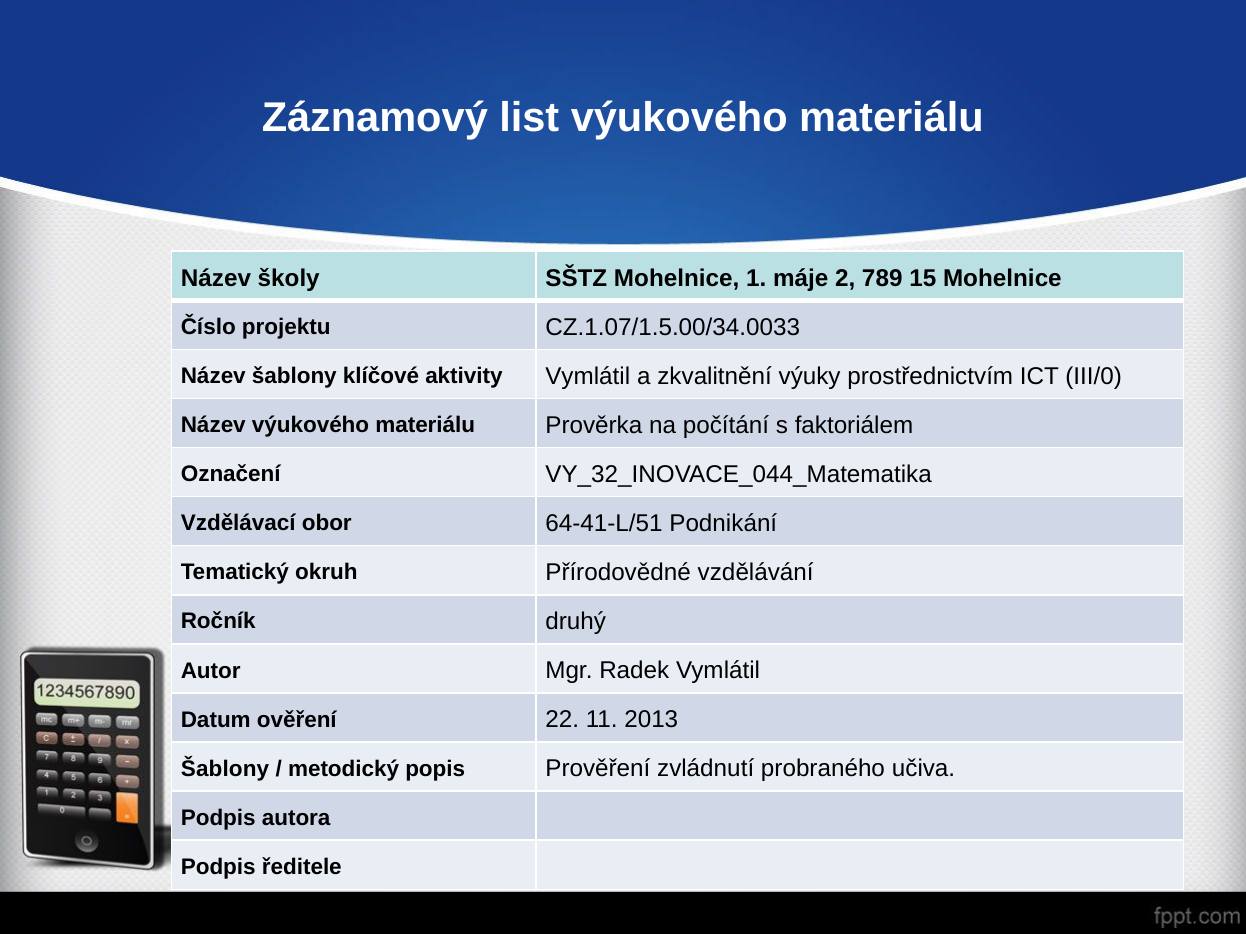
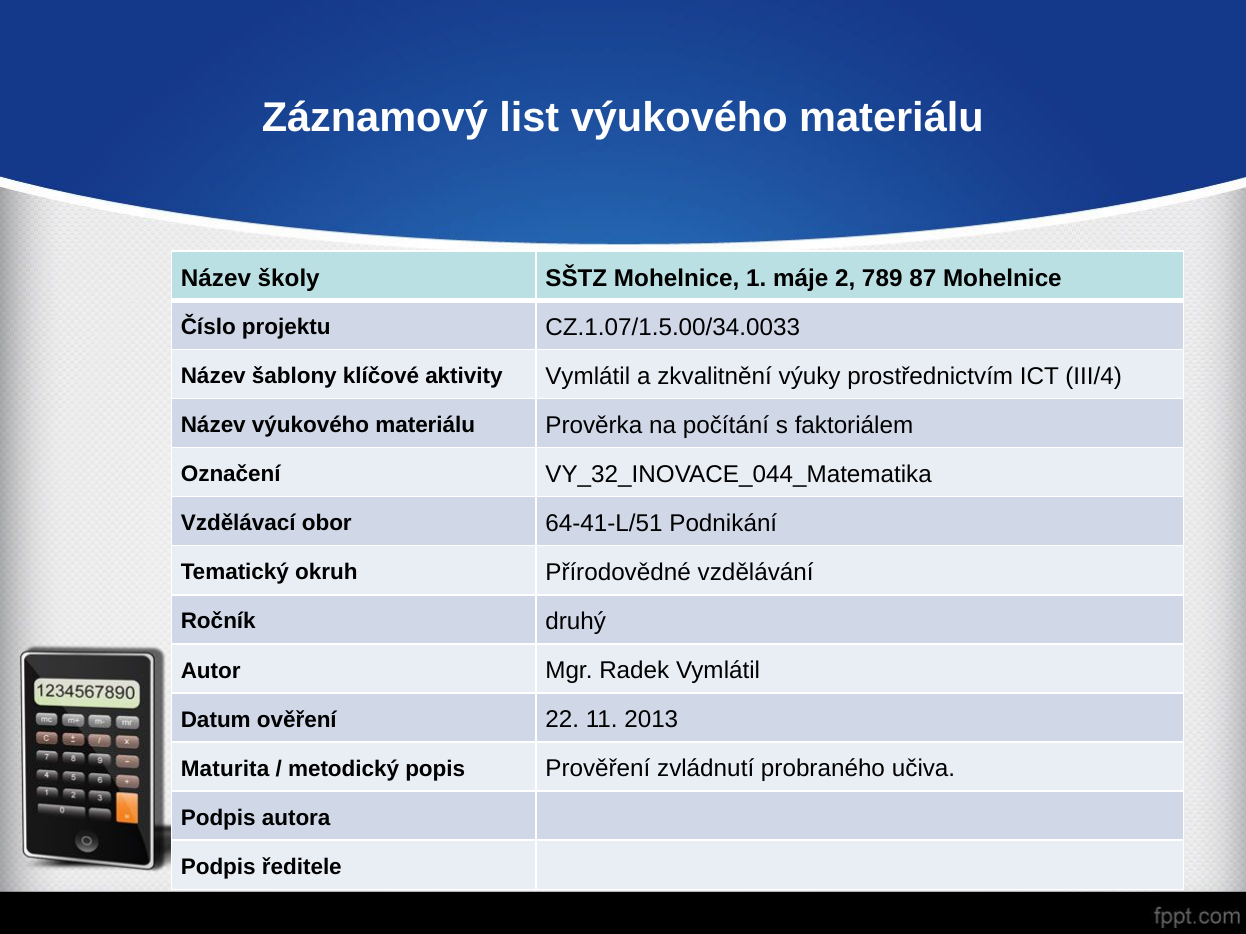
15: 15 -> 87
III/0: III/0 -> III/4
Šablony at (225, 769): Šablony -> Maturita
